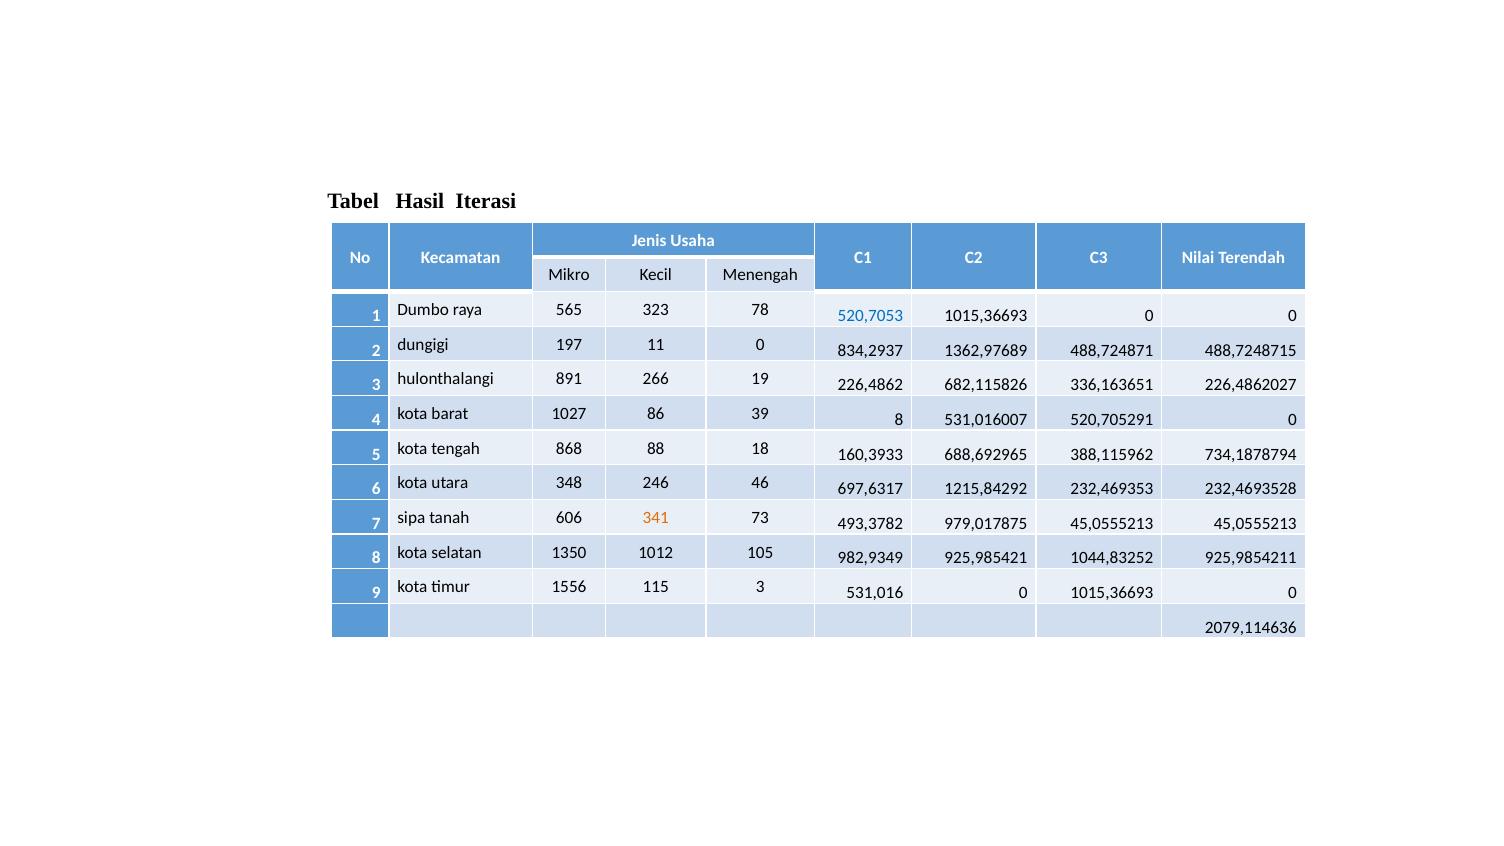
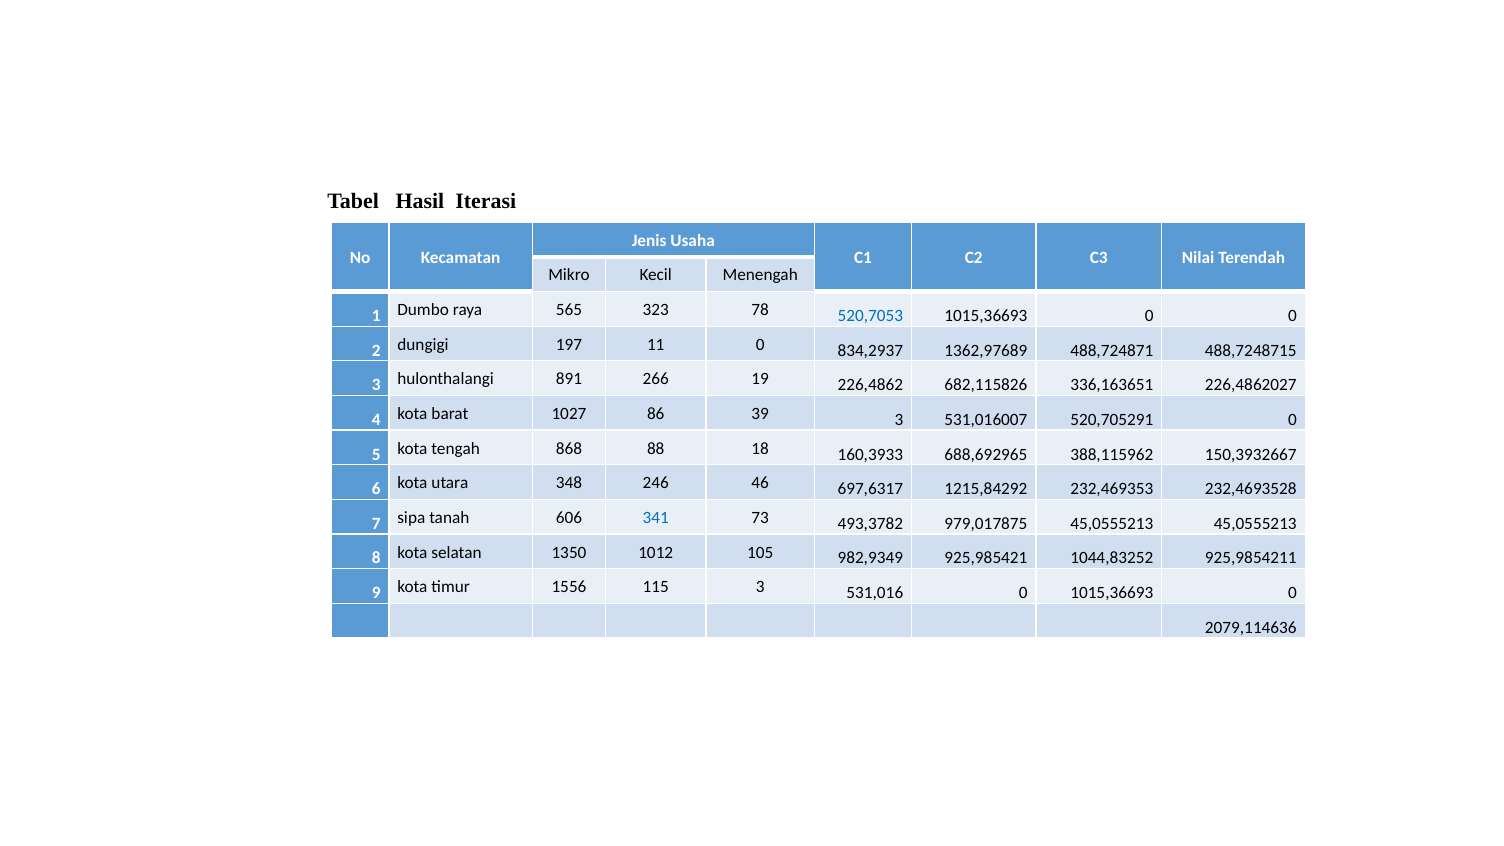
39 8: 8 -> 3
734,1878794: 734,1878794 -> 150,3932667
341 colour: orange -> blue
